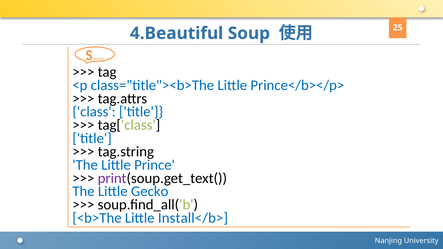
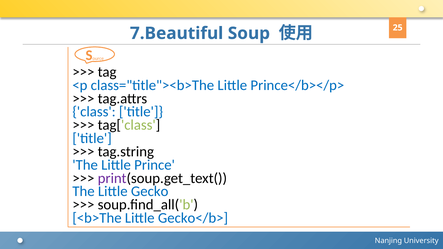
4.Beautiful: 4.Beautiful -> 7.Beautiful
Install</b>: Install</b> -> Gecko</b>
